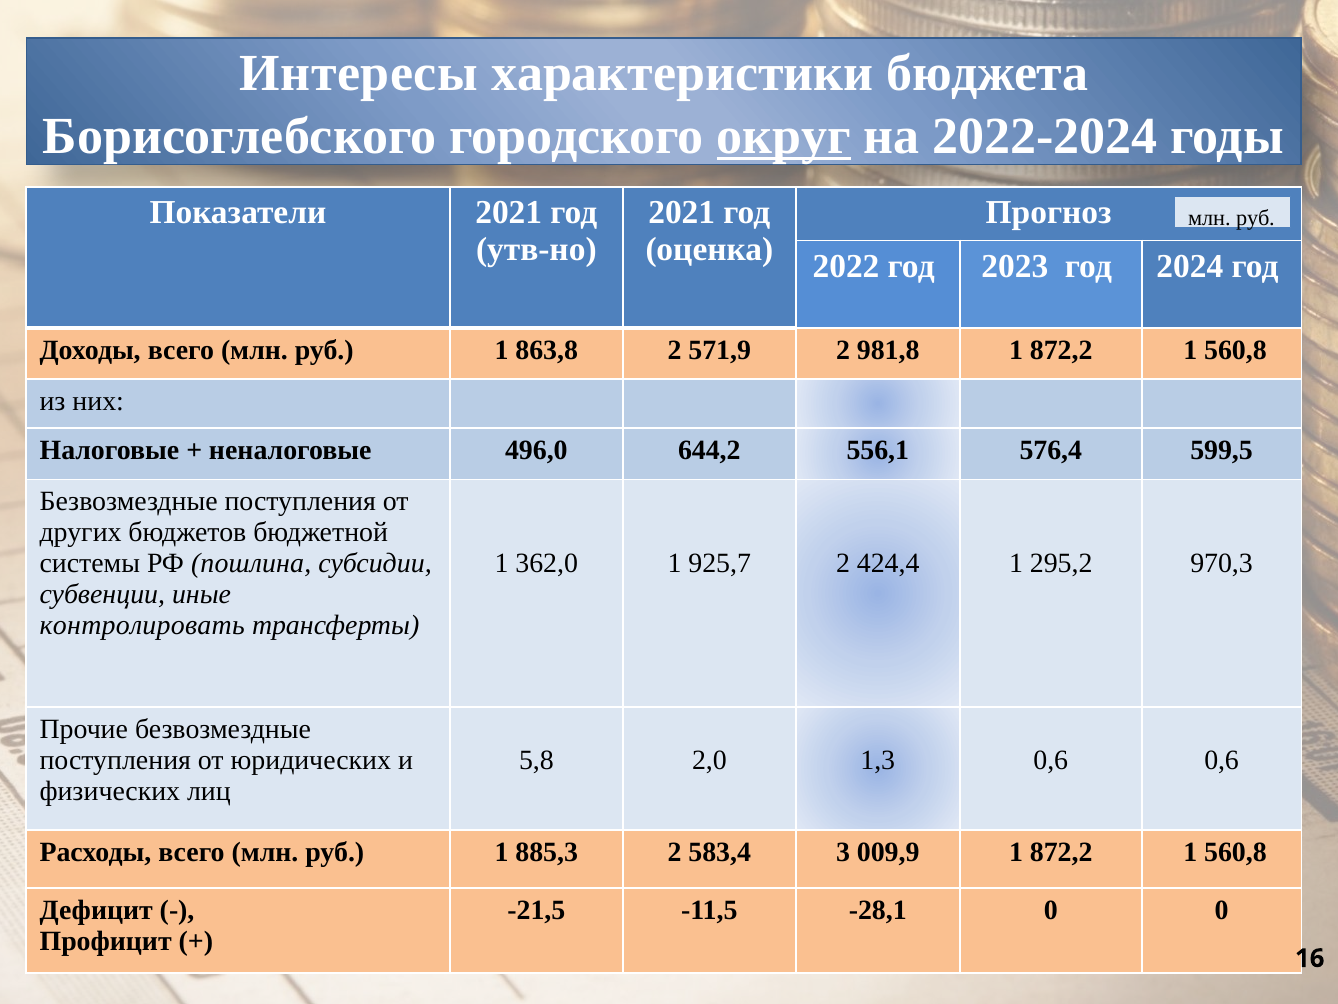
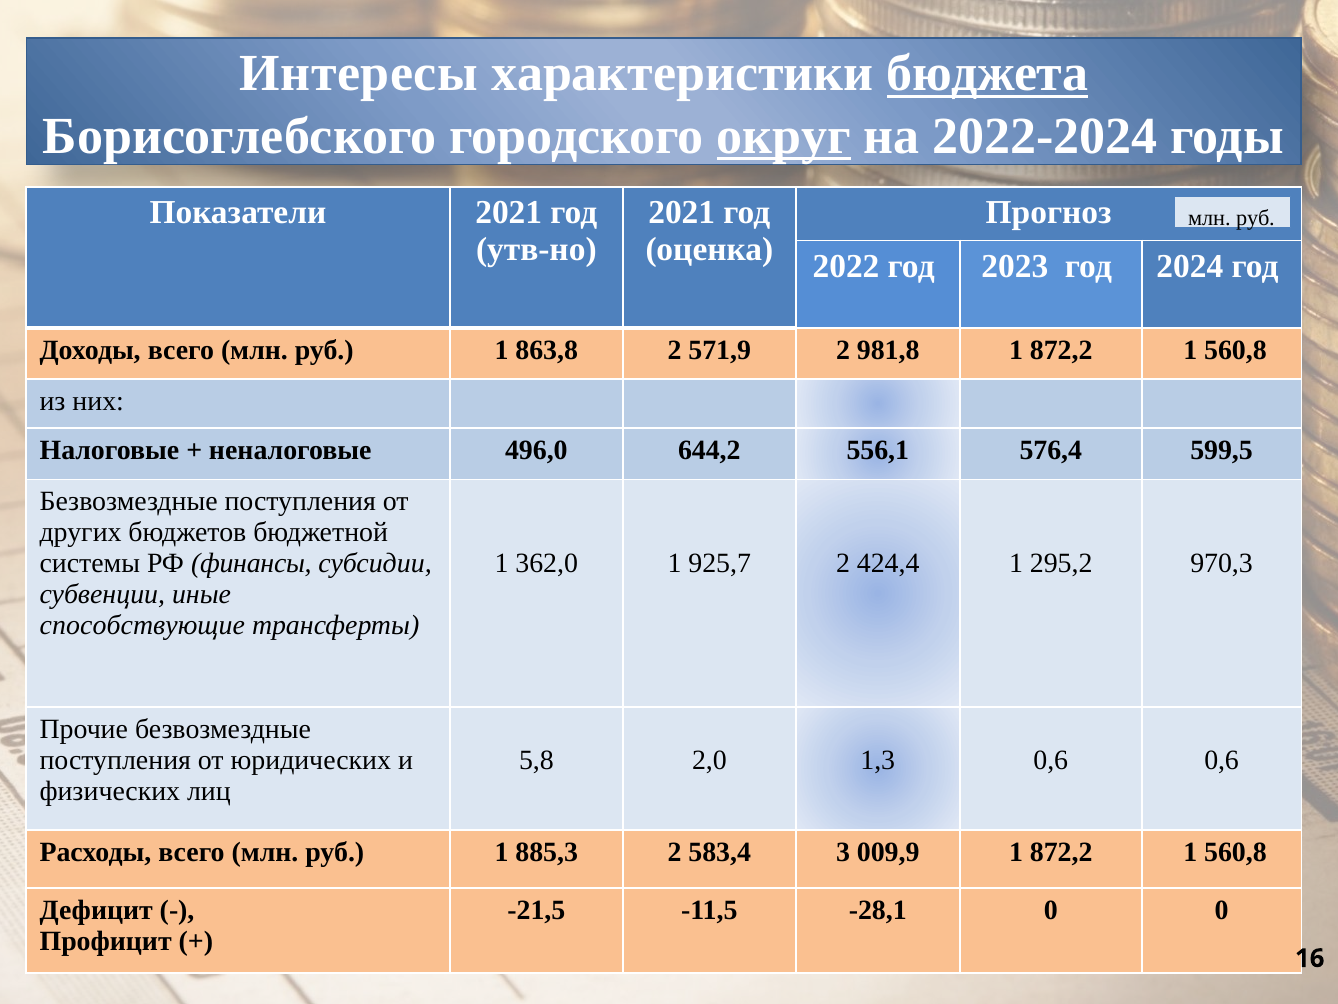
бюджета underline: none -> present
пошлина: пошлина -> финансы
контролировать: контролировать -> способствующие
